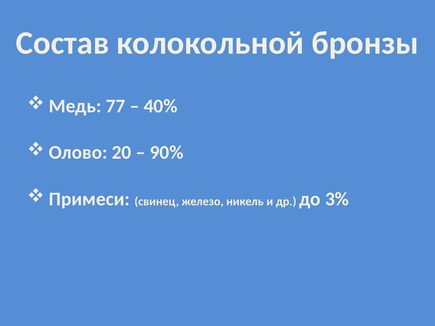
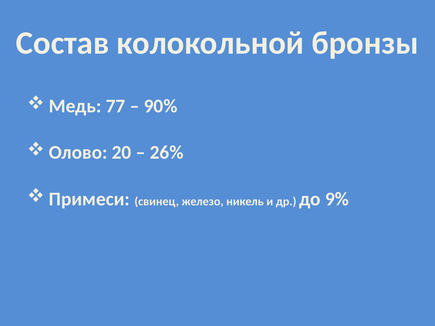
40%: 40% -> 90%
90%: 90% -> 26%
3%: 3% -> 9%
